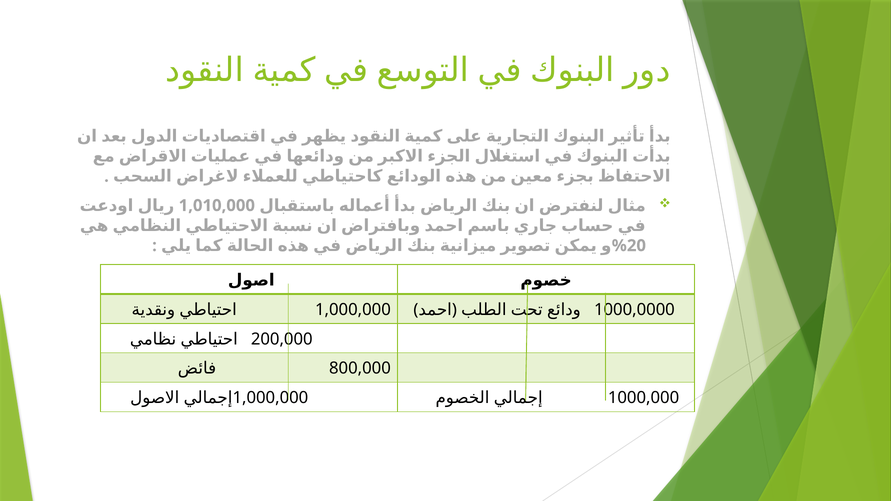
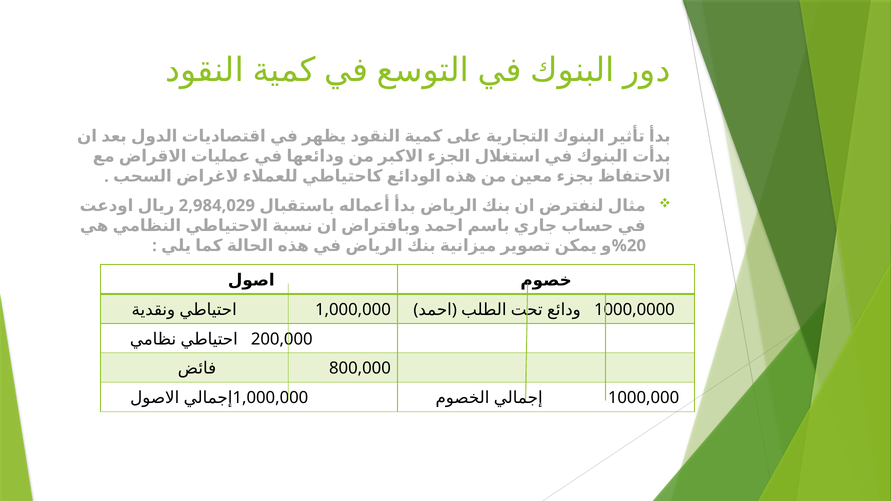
1,010,000: 1,010,000 -> 2,984,029
